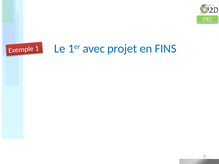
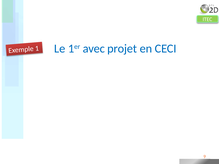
FINS: FINS -> CECI
